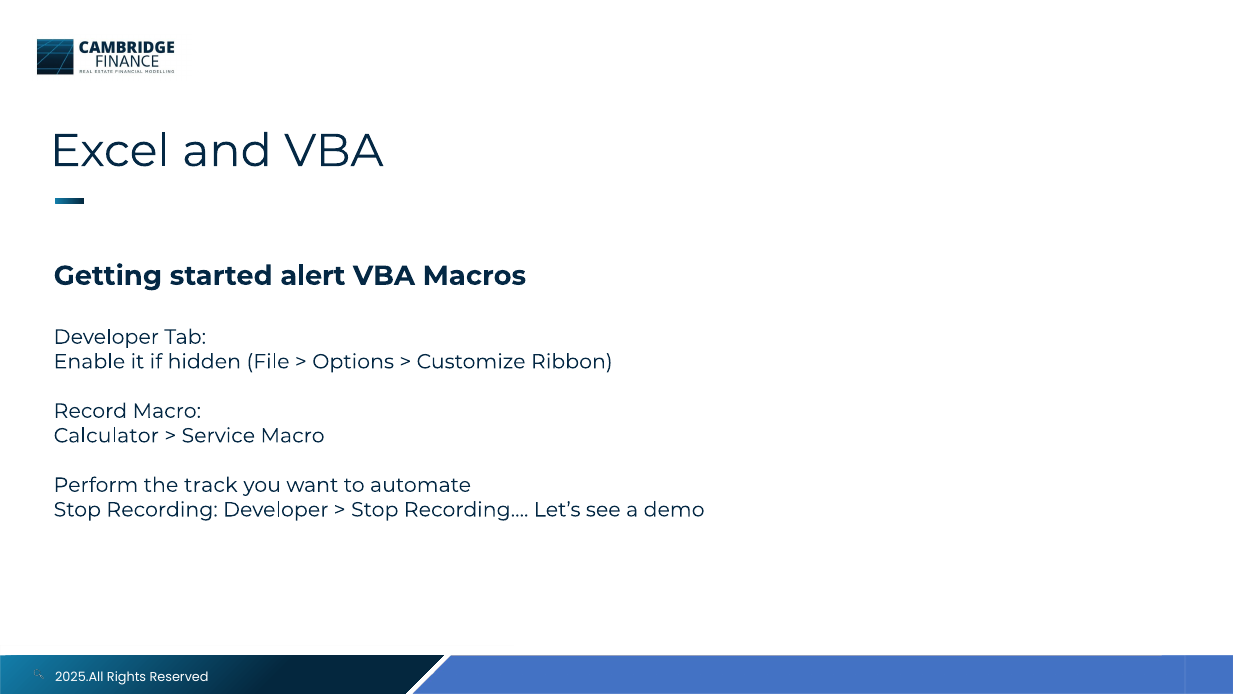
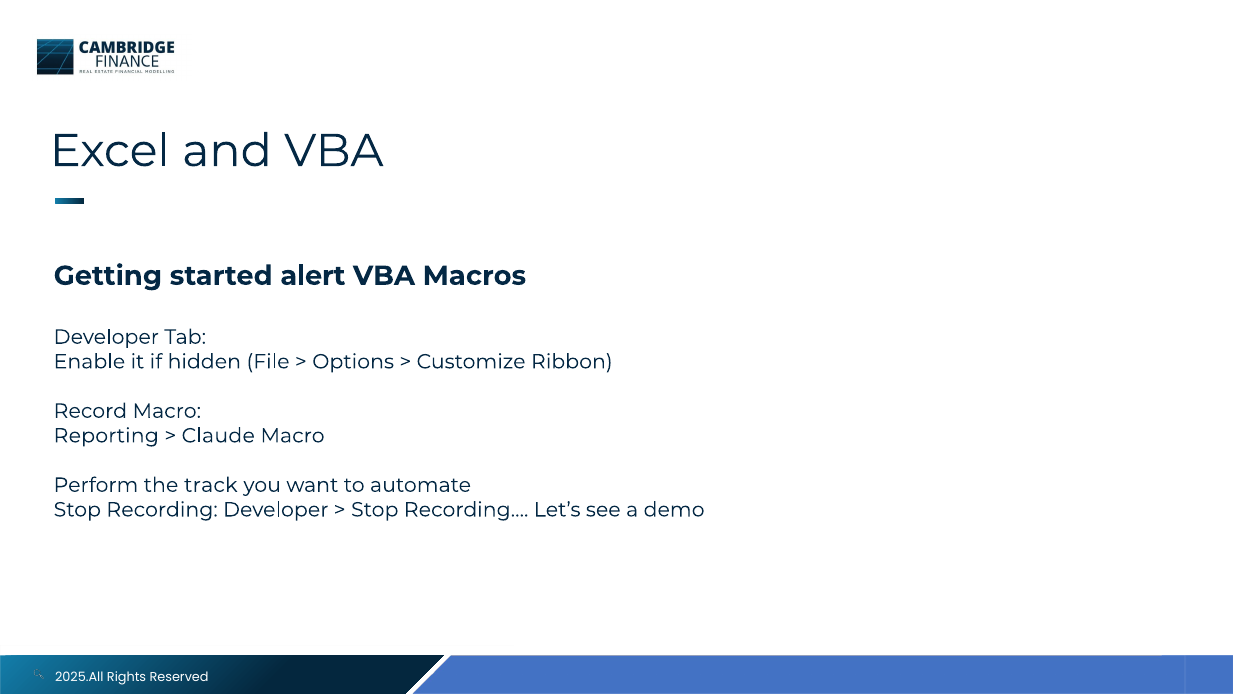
Calculator: Calculator -> Reporting
Service: Service -> Claude
